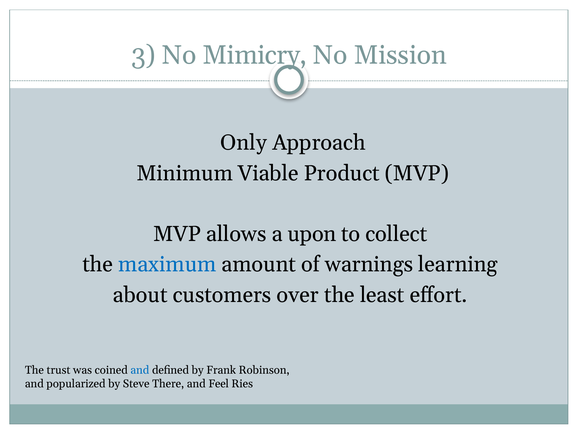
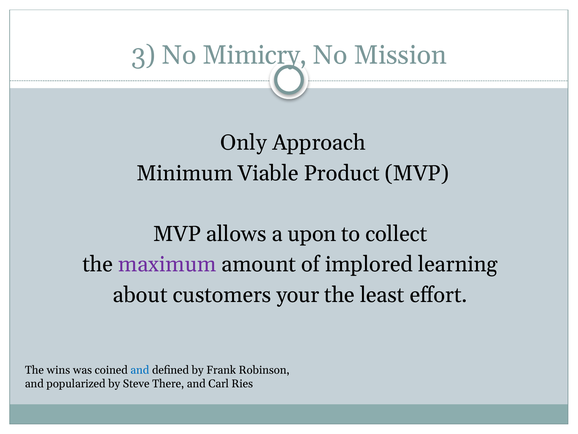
maximum colour: blue -> purple
warnings: warnings -> implored
over: over -> your
trust: trust -> wins
Feel: Feel -> Carl
